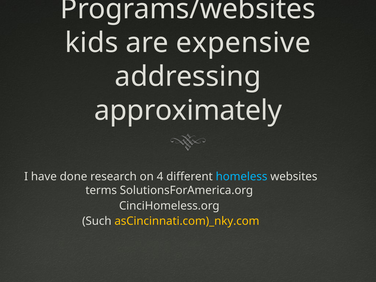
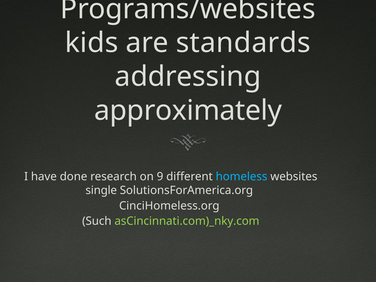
expensive: expensive -> standards
4: 4 -> 9
terms: terms -> single
asCincinnati.com)_nky.com colour: yellow -> light green
